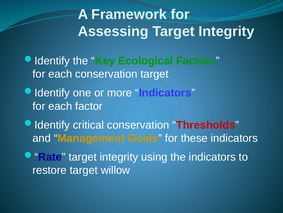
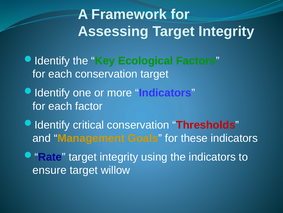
restore: restore -> ensure
